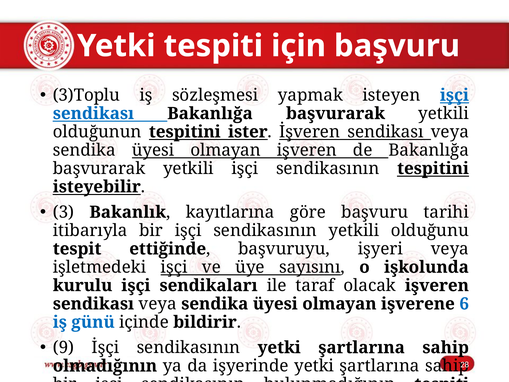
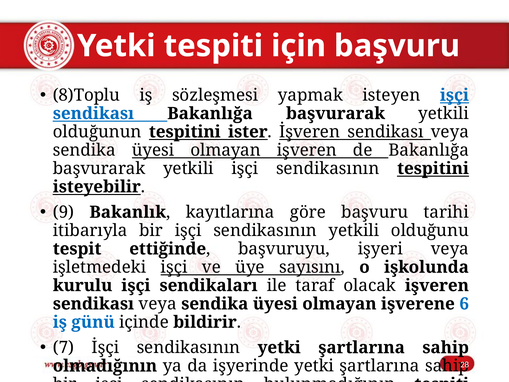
3)Toplu: 3)Toplu -> 8)Toplu
3: 3 -> 9
9: 9 -> 7
